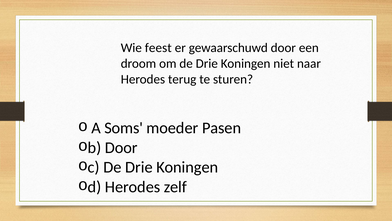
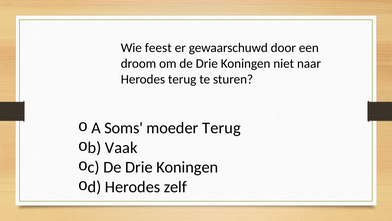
moeder Pasen: Pasen -> Terug
b Door: Door -> Vaak
